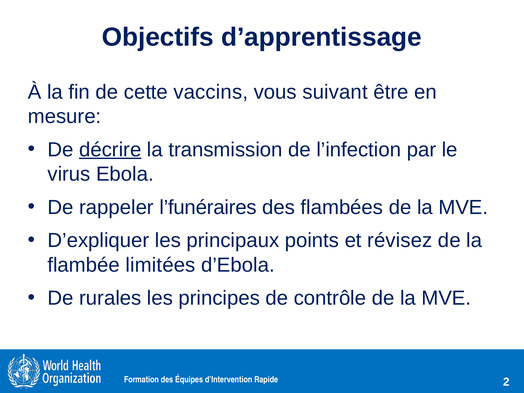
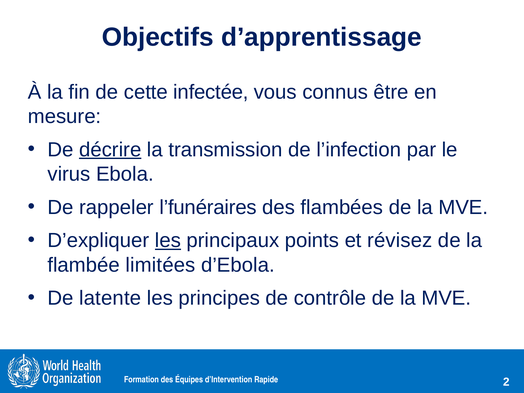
vaccins: vaccins -> infectée
suivant: suivant -> connus
les at (168, 240) underline: none -> present
rurales: rurales -> latente
